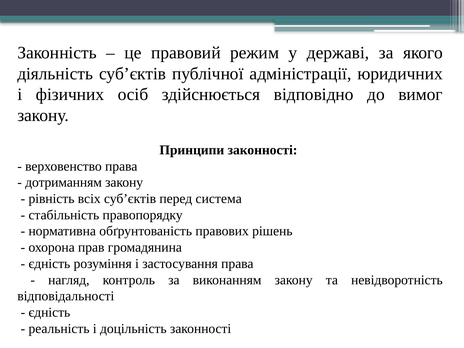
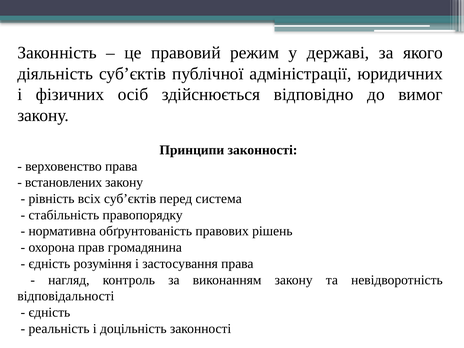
дотриманням: дотриманням -> встановлених
